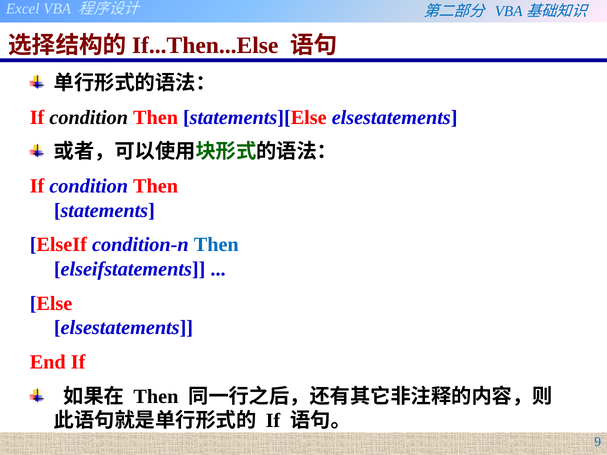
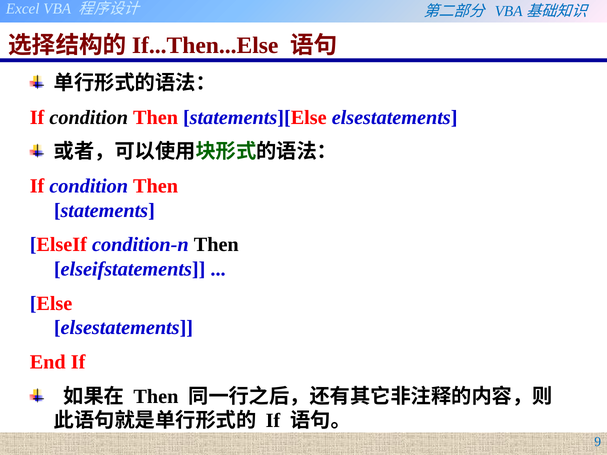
Then at (216, 245) colour: blue -> black
